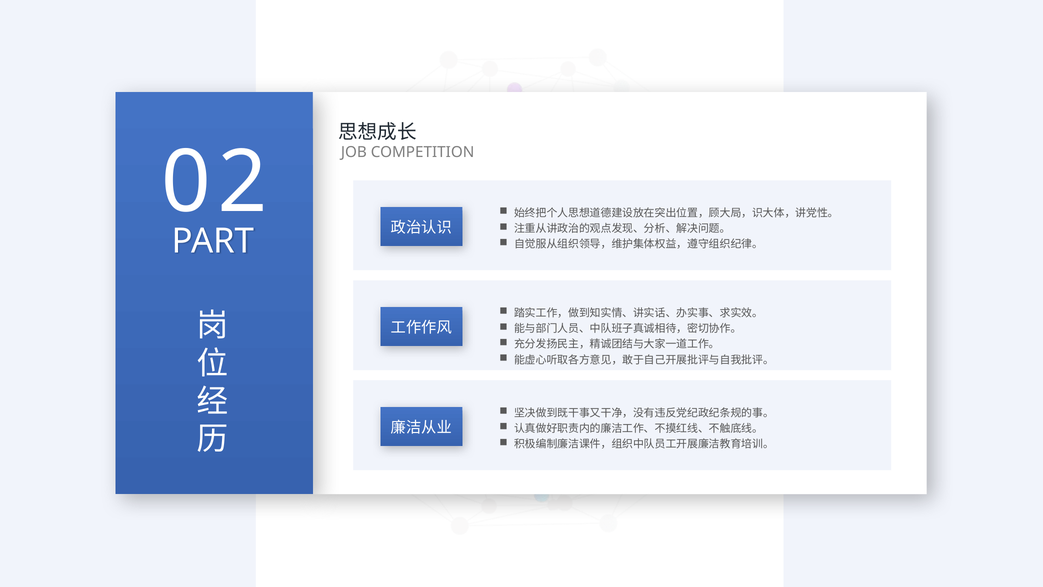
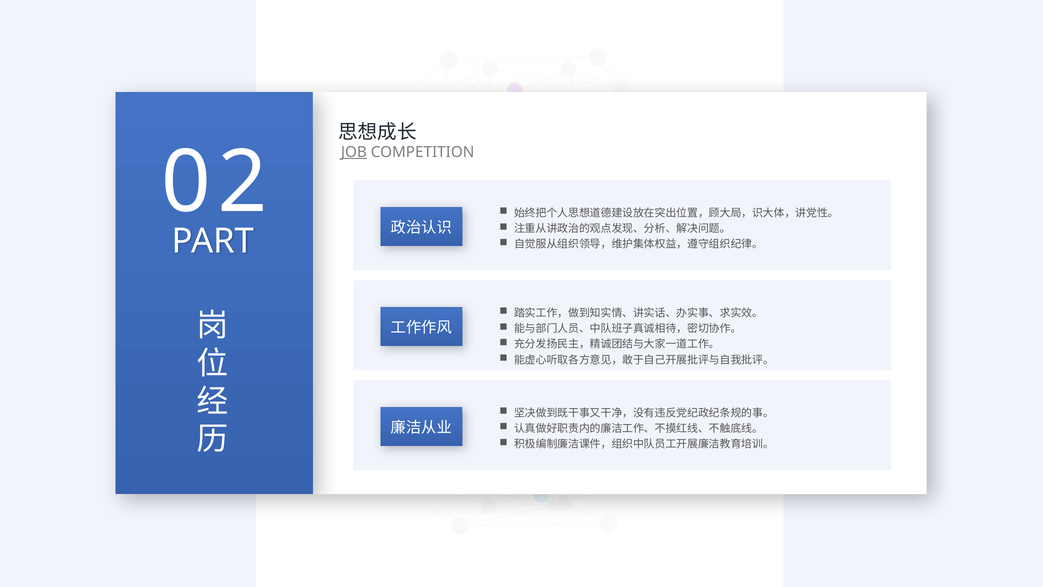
JOB underline: none -> present
